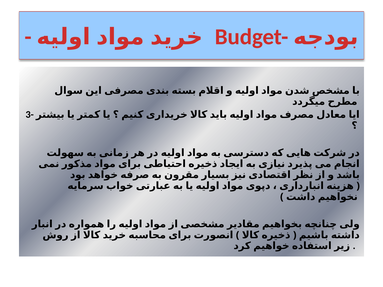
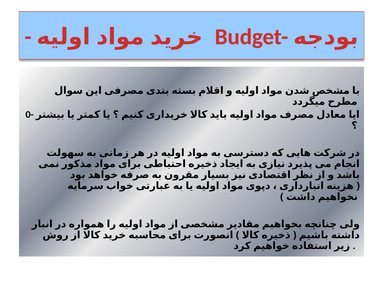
3-: 3- -> 0-
